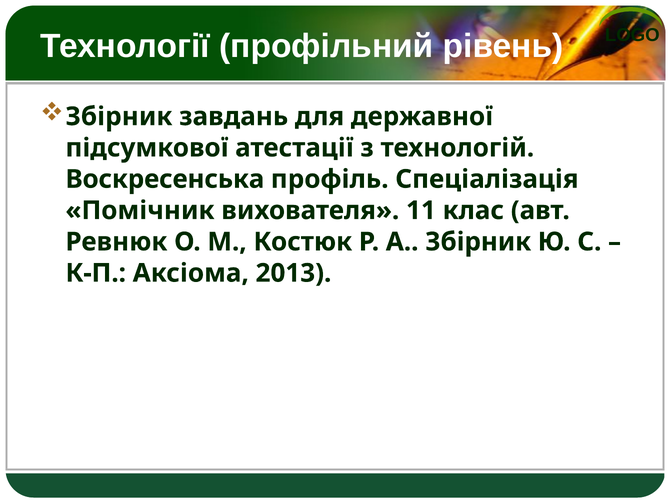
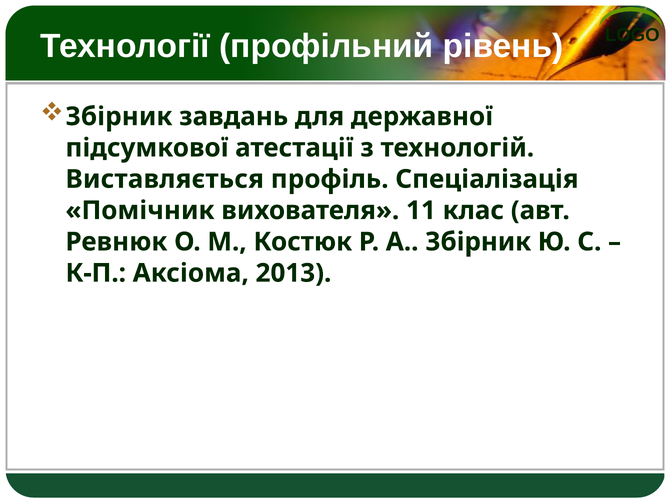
Воскресенська: Воскресенська -> Виставляється
